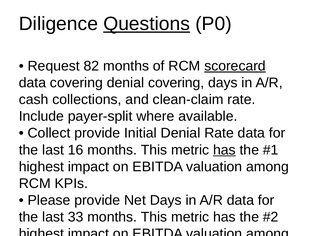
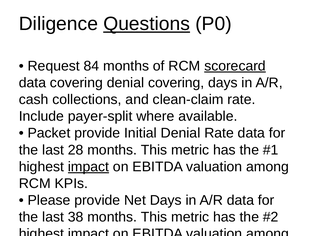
82: 82 -> 84
Collect at (49, 133): Collect -> Packet
16: 16 -> 28
has at (224, 150) underline: present -> none
impact at (88, 167) underline: none -> present
33: 33 -> 38
